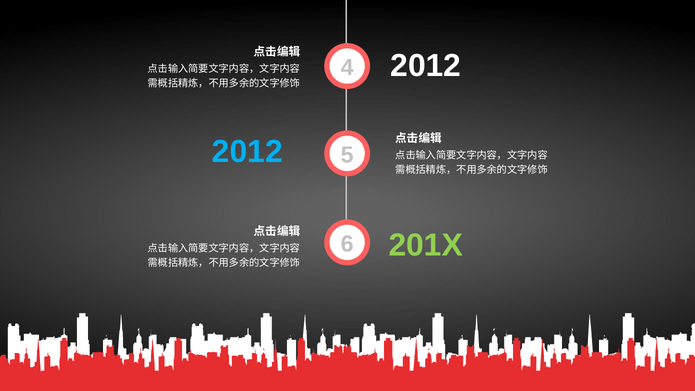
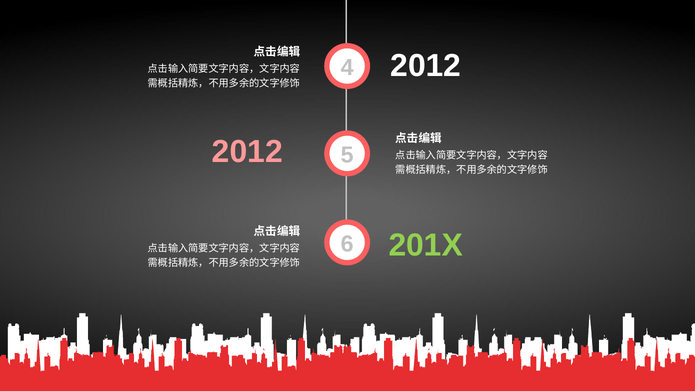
2012 at (247, 152) colour: light blue -> pink
